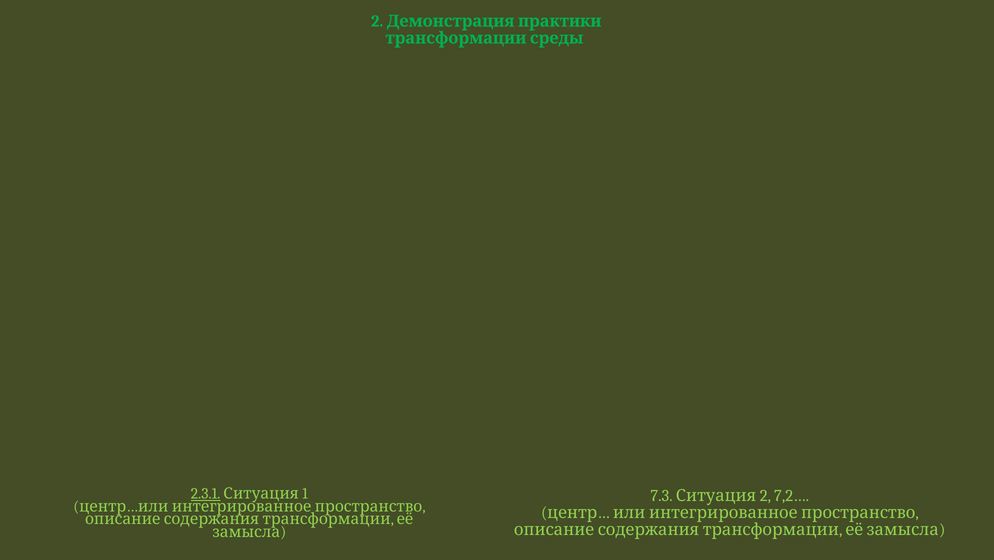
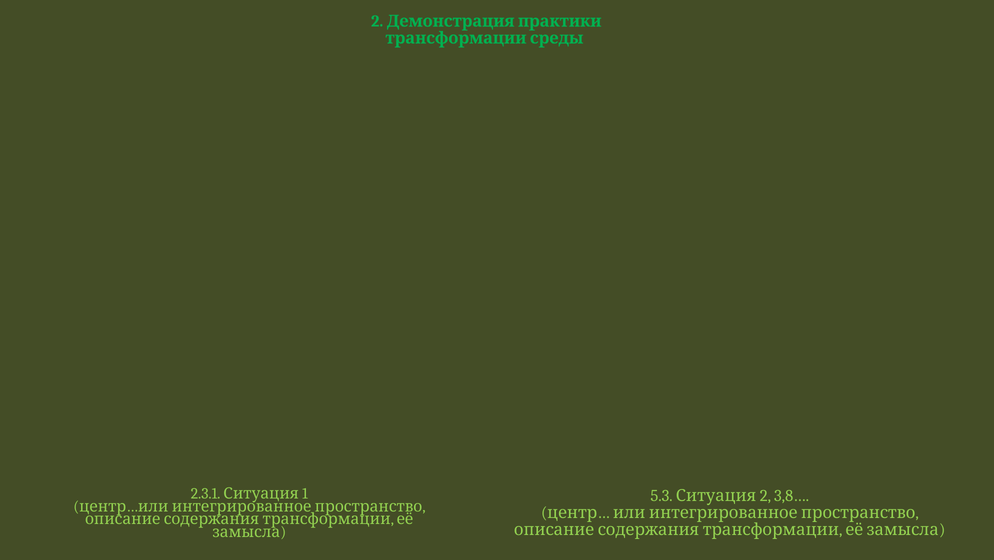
2.3.1 underline: present -> none
7.3: 7.3 -> 5.3
7,2…: 7,2… -> 3,8…
